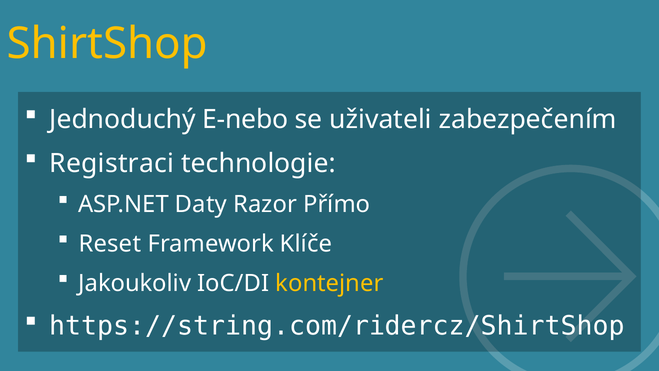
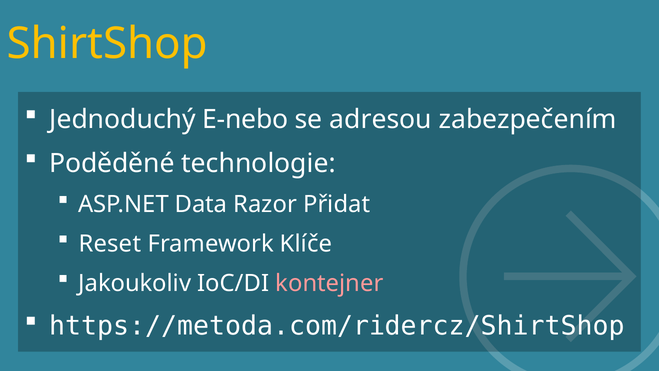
uživateli: uživateli -> adresou
Registraci: Registraci -> Poděděné
Daty: Daty -> Data
Přímo: Přímo -> Přidat
kontejner colour: yellow -> pink
https://string.com/ridercz/ShirtShop: https://string.com/ridercz/ShirtShop -> https://metoda.com/ridercz/ShirtShop
